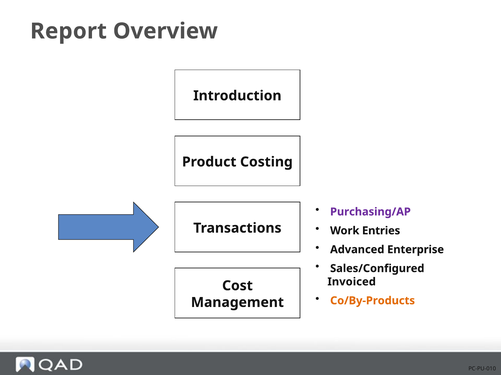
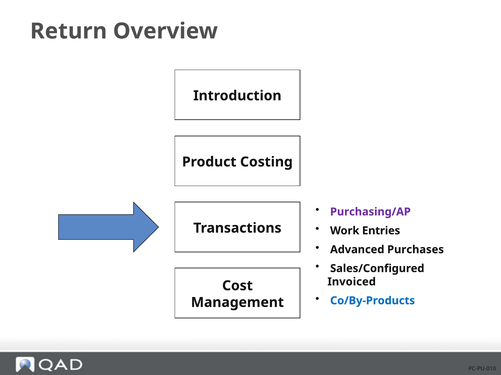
Report: Report -> Return
Enterprise: Enterprise -> Purchases
Co/By-Products colour: orange -> blue
